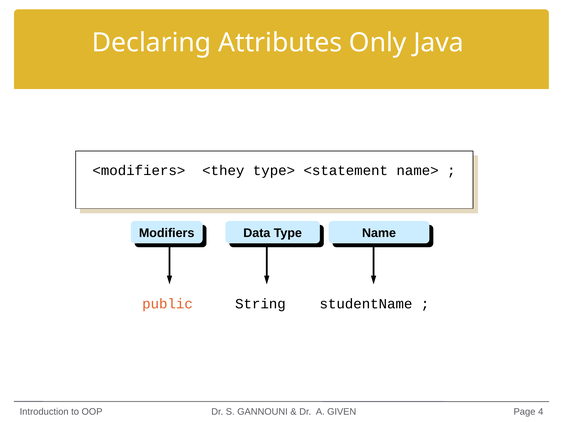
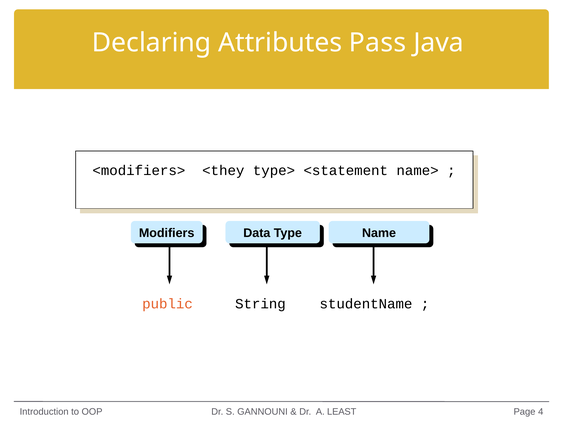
Only: Only -> Pass
GIVEN: GIVEN -> LEAST
